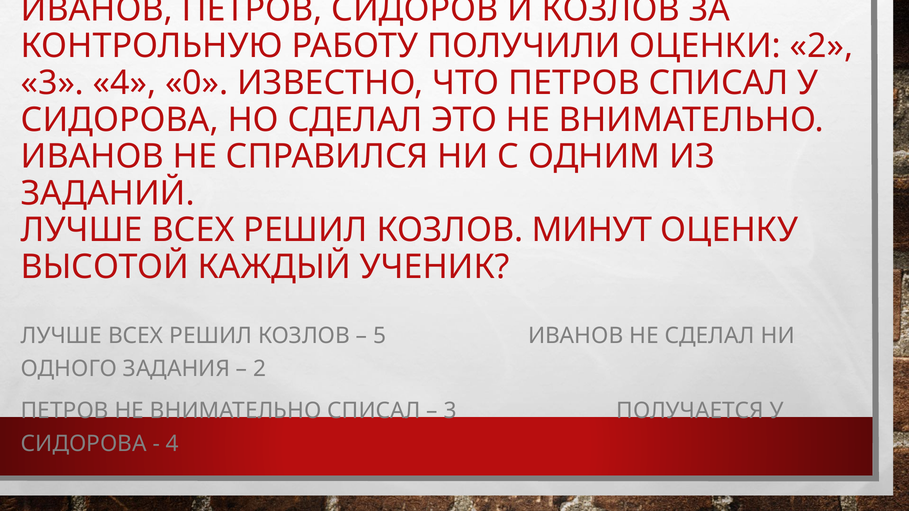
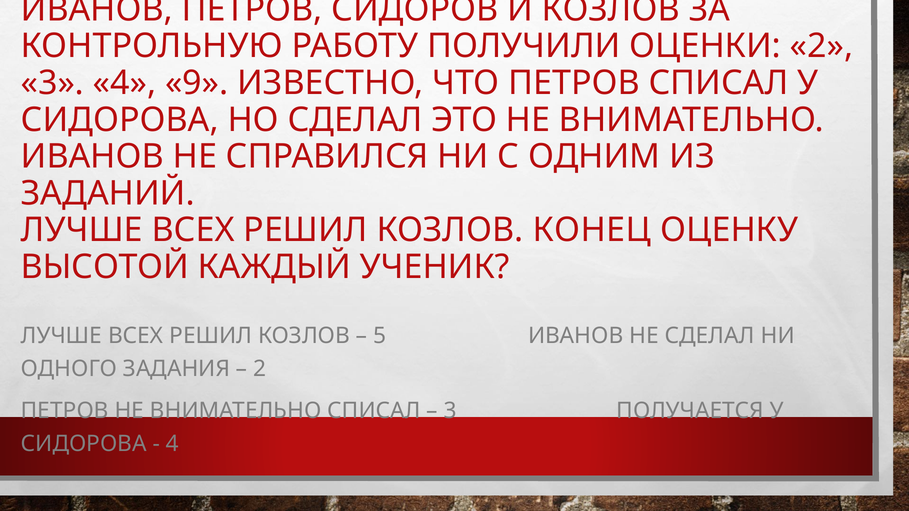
0: 0 -> 9
МИНУТ: МИНУТ -> КОНЕЦ
